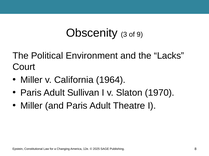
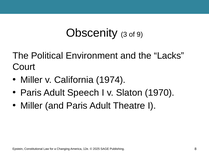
1964: 1964 -> 1974
Sullivan: Sullivan -> Speech
